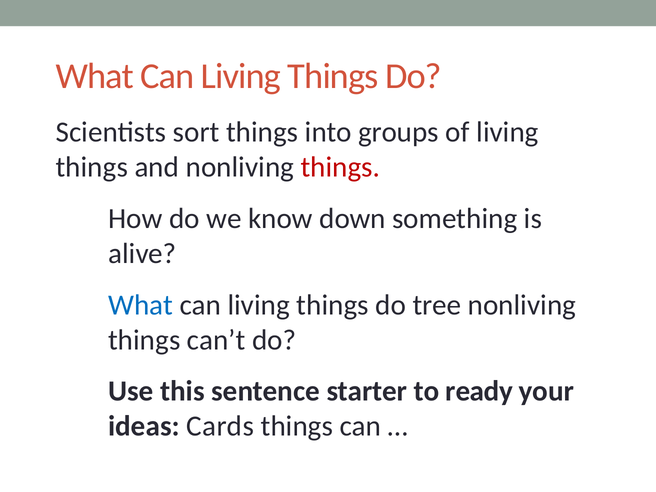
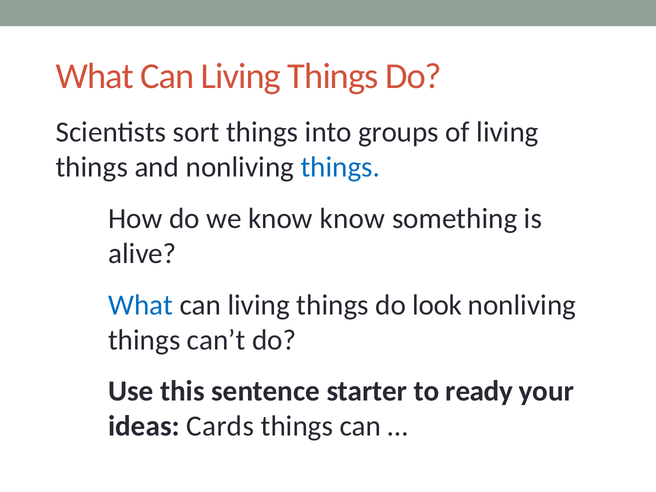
things at (340, 167) colour: red -> blue
know down: down -> know
tree: tree -> look
